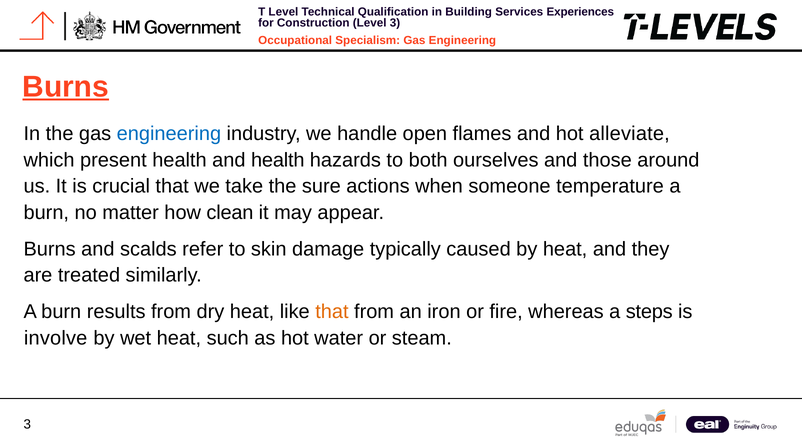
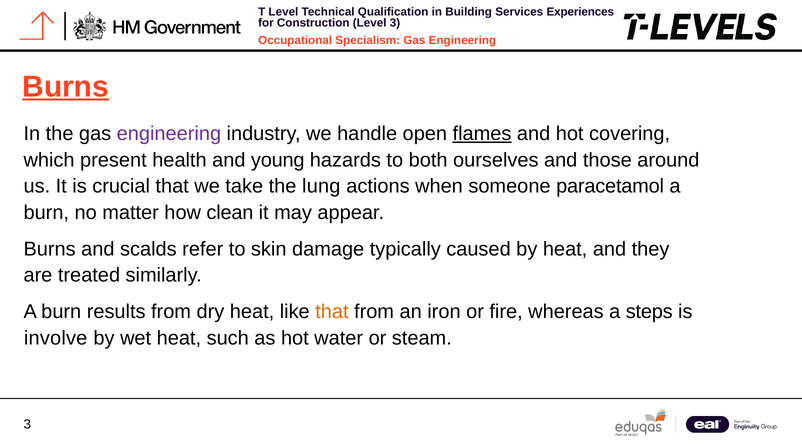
engineering at (169, 134) colour: blue -> purple
flames underline: none -> present
alleviate: alleviate -> covering
and health: health -> young
sure: sure -> lung
temperature: temperature -> paracetamol
